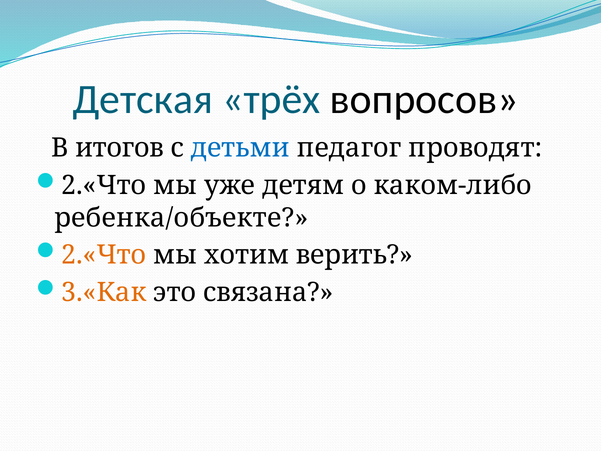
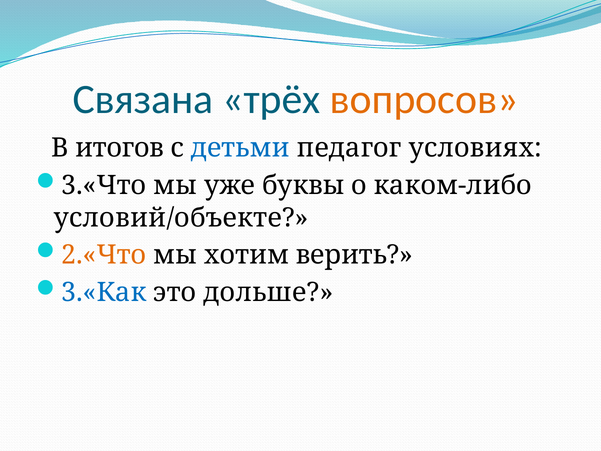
Детская: Детская -> Связана
вопросов colour: black -> orange
проводят: проводят -> условиях
2.«Что at (104, 186): 2.«Что -> 3.«Что
детям: детям -> буквы
ребенка/объекте: ребенка/объекте -> условий/объекте
3.«Как colour: orange -> blue
связана: связана -> дольше
